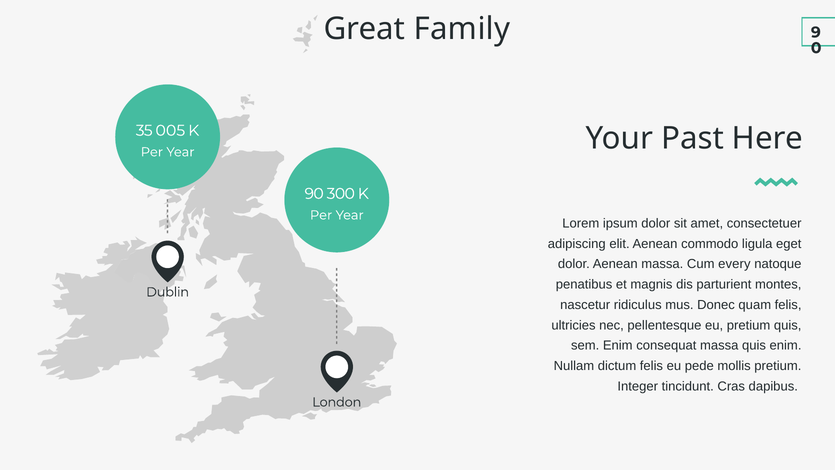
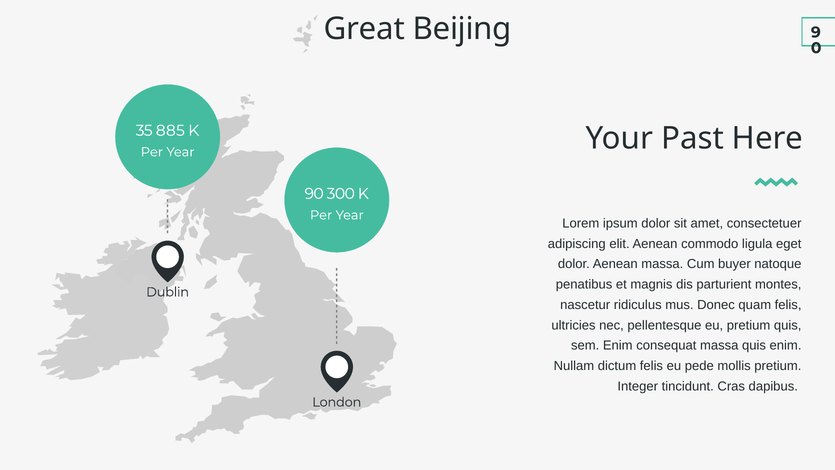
Family: Family -> Beijing
005: 005 -> 885
every: every -> buyer
